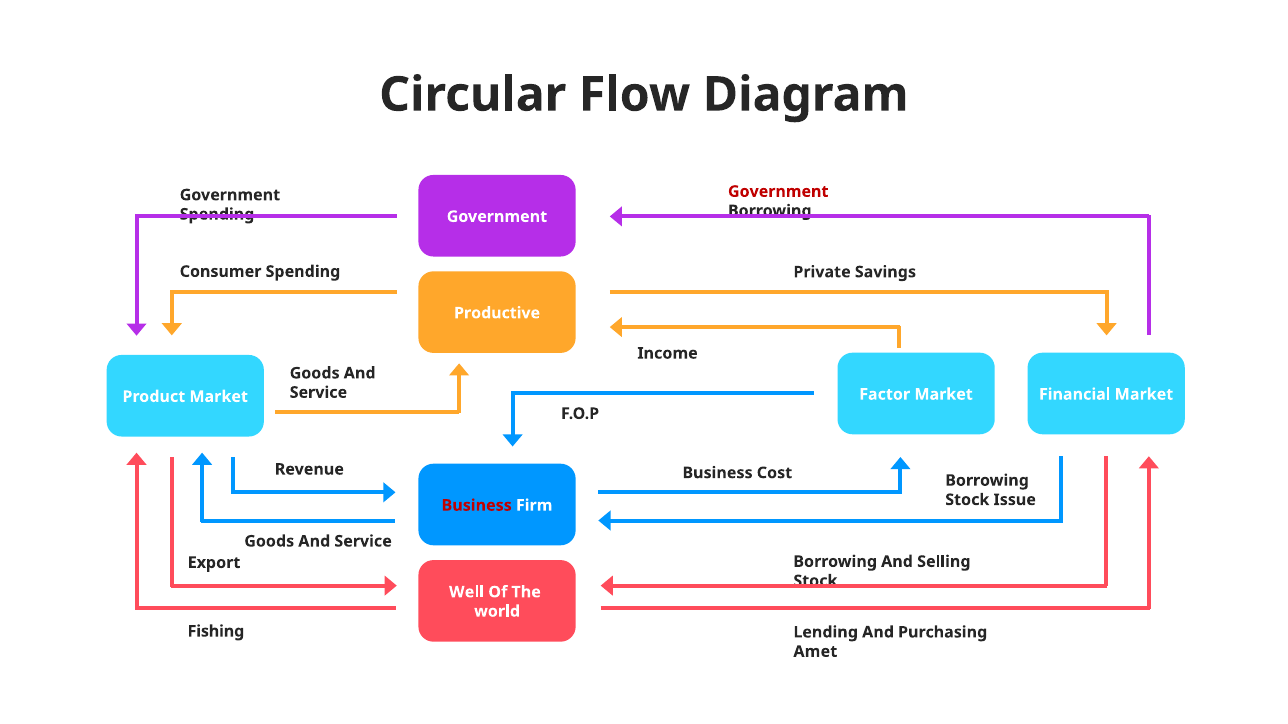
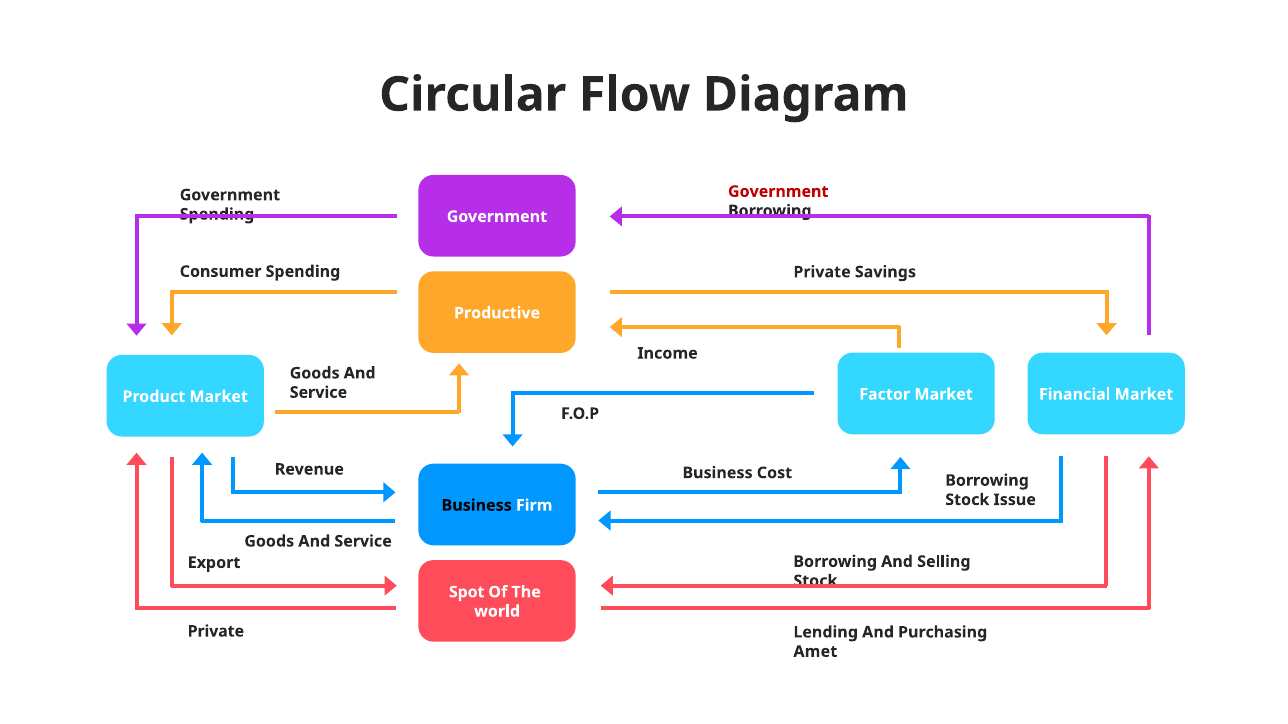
Business at (477, 506) colour: red -> black
Well: Well -> Spot
Fishing at (216, 632): Fishing -> Private
